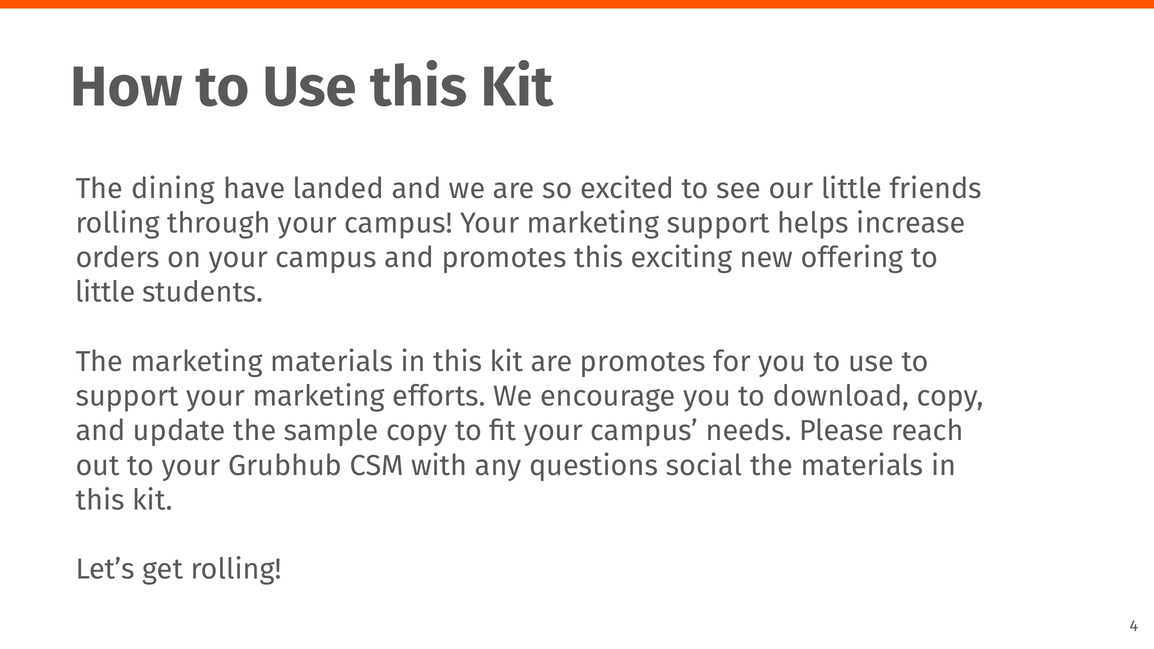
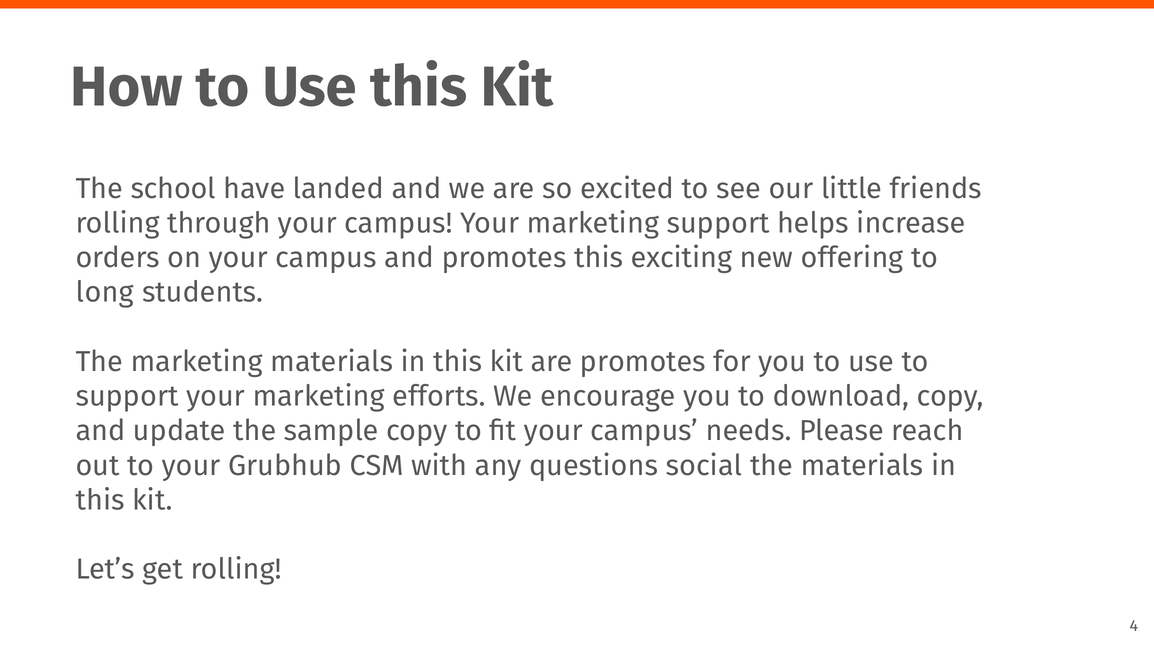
dining: dining -> school
little at (105, 293): little -> long
